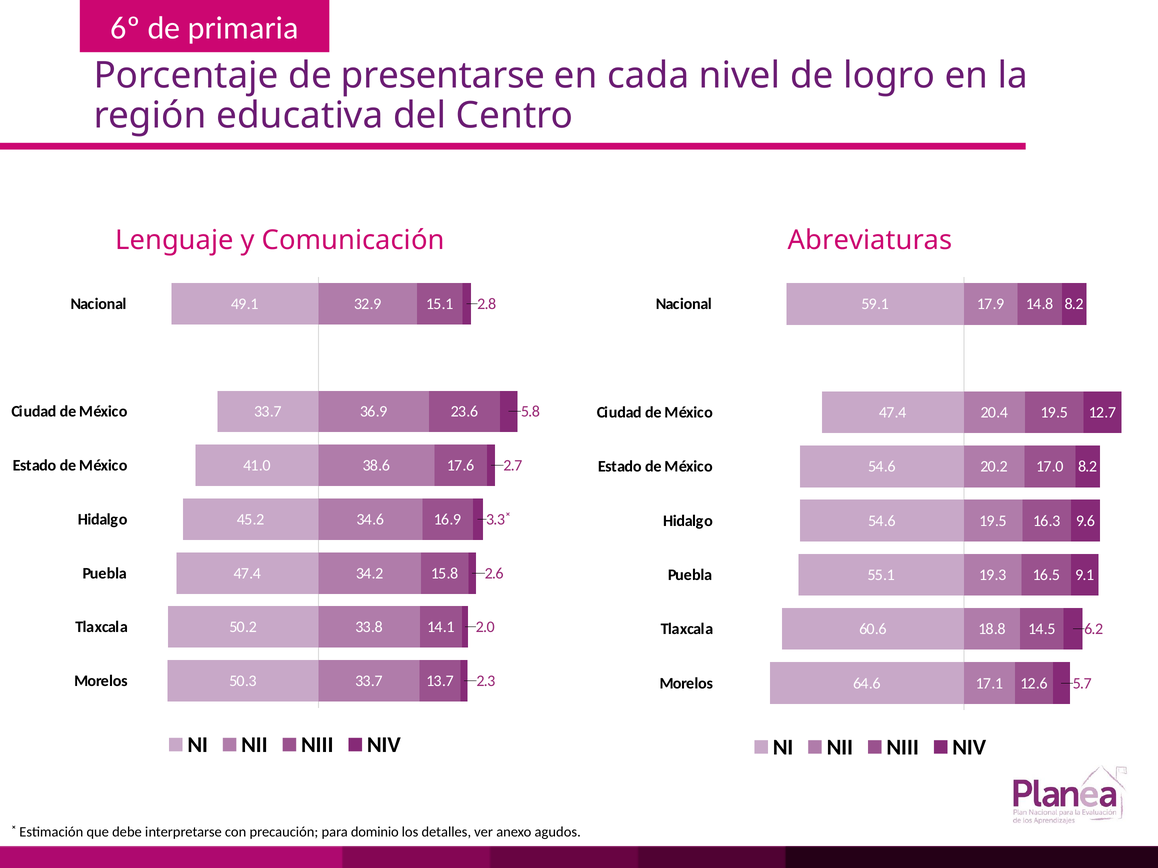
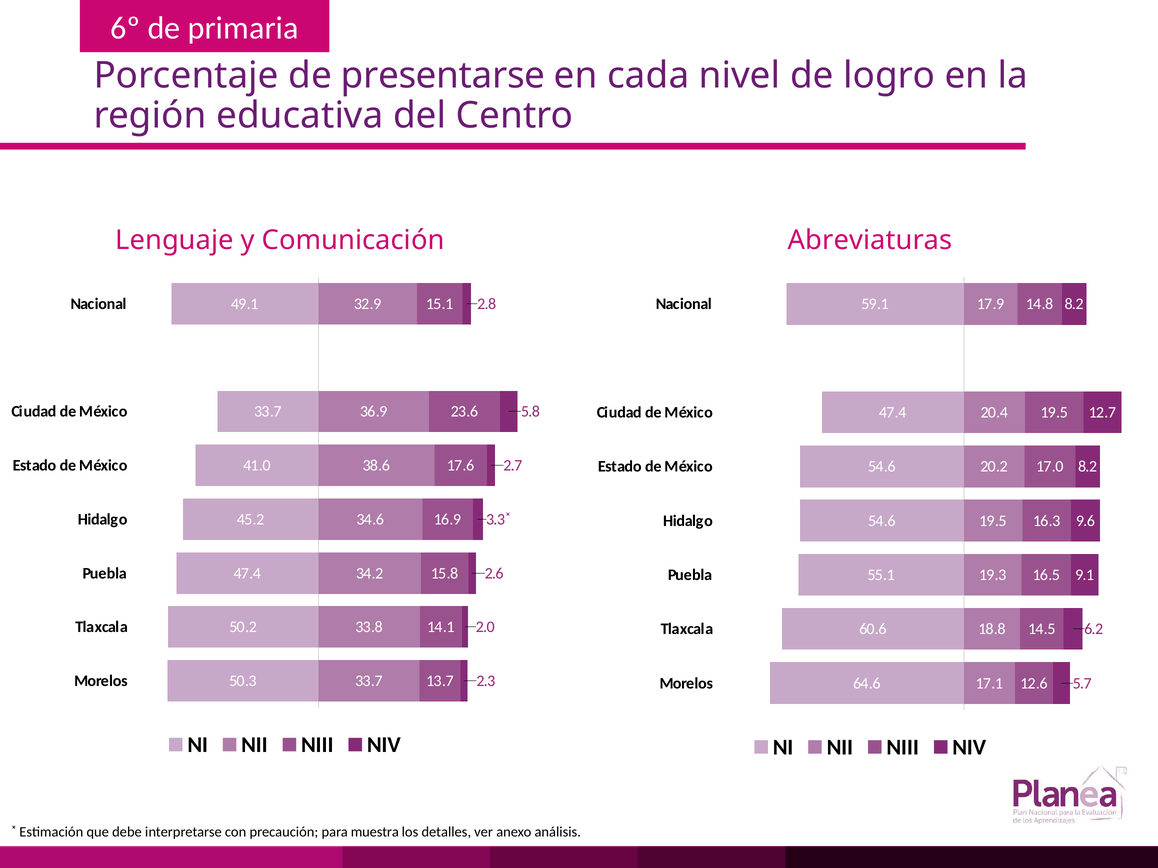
dominio: dominio -> muestra
agudos: agudos -> análisis
